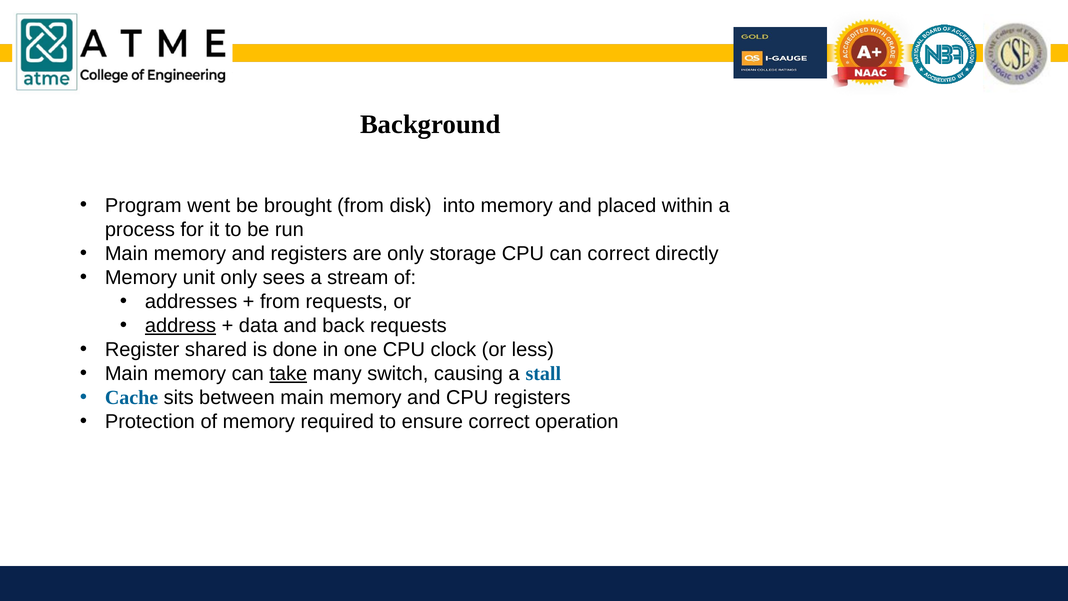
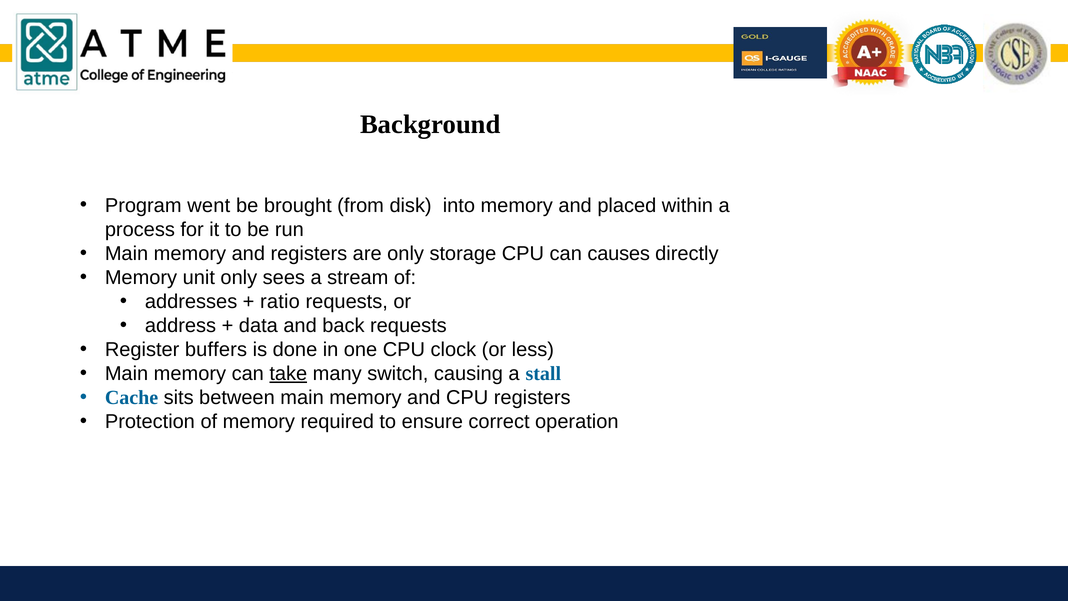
can correct: correct -> causes
from at (280, 301): from -> ratio
address underline: present -> none
shared: shared -> buffers
